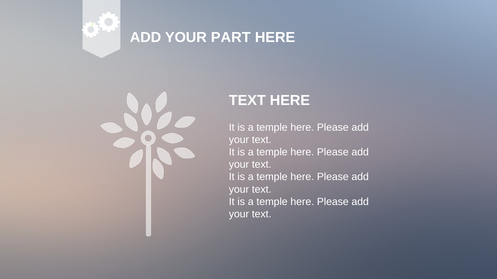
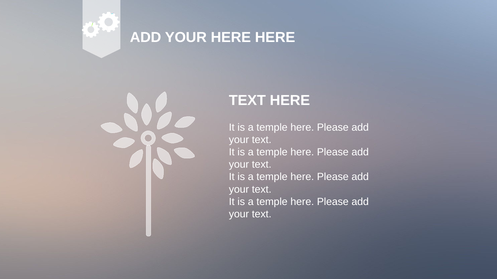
YOUR PART: PART -> HERE
